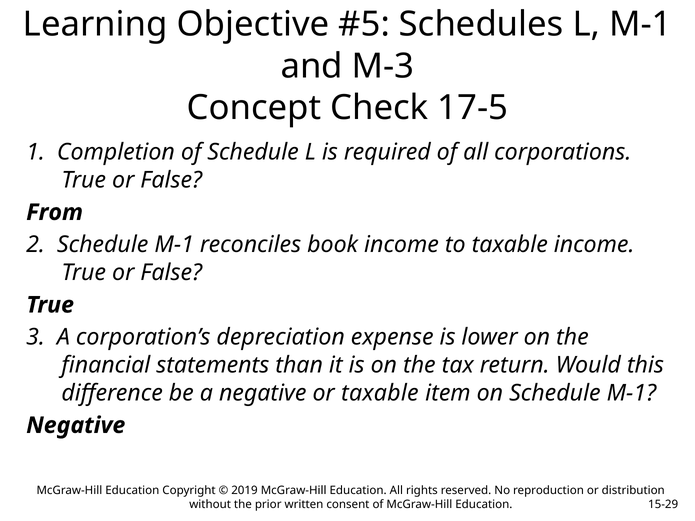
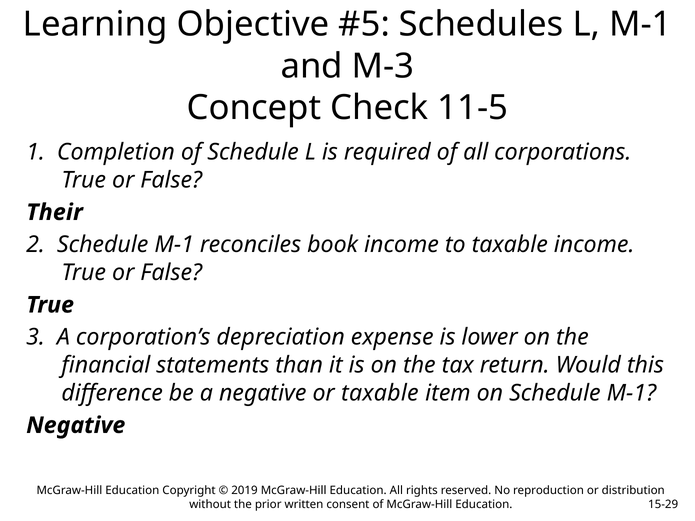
17-5: 17-5 -> 11-5
From: From -> Their
